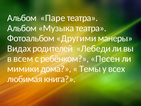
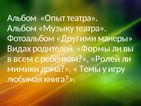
Паре: Паре -> Опыт
Музыка: Музыка -> Музыку
Лебеди: Лебеди -> Формы
Песен: Песен -> Ролей
всех: всех -> игру
